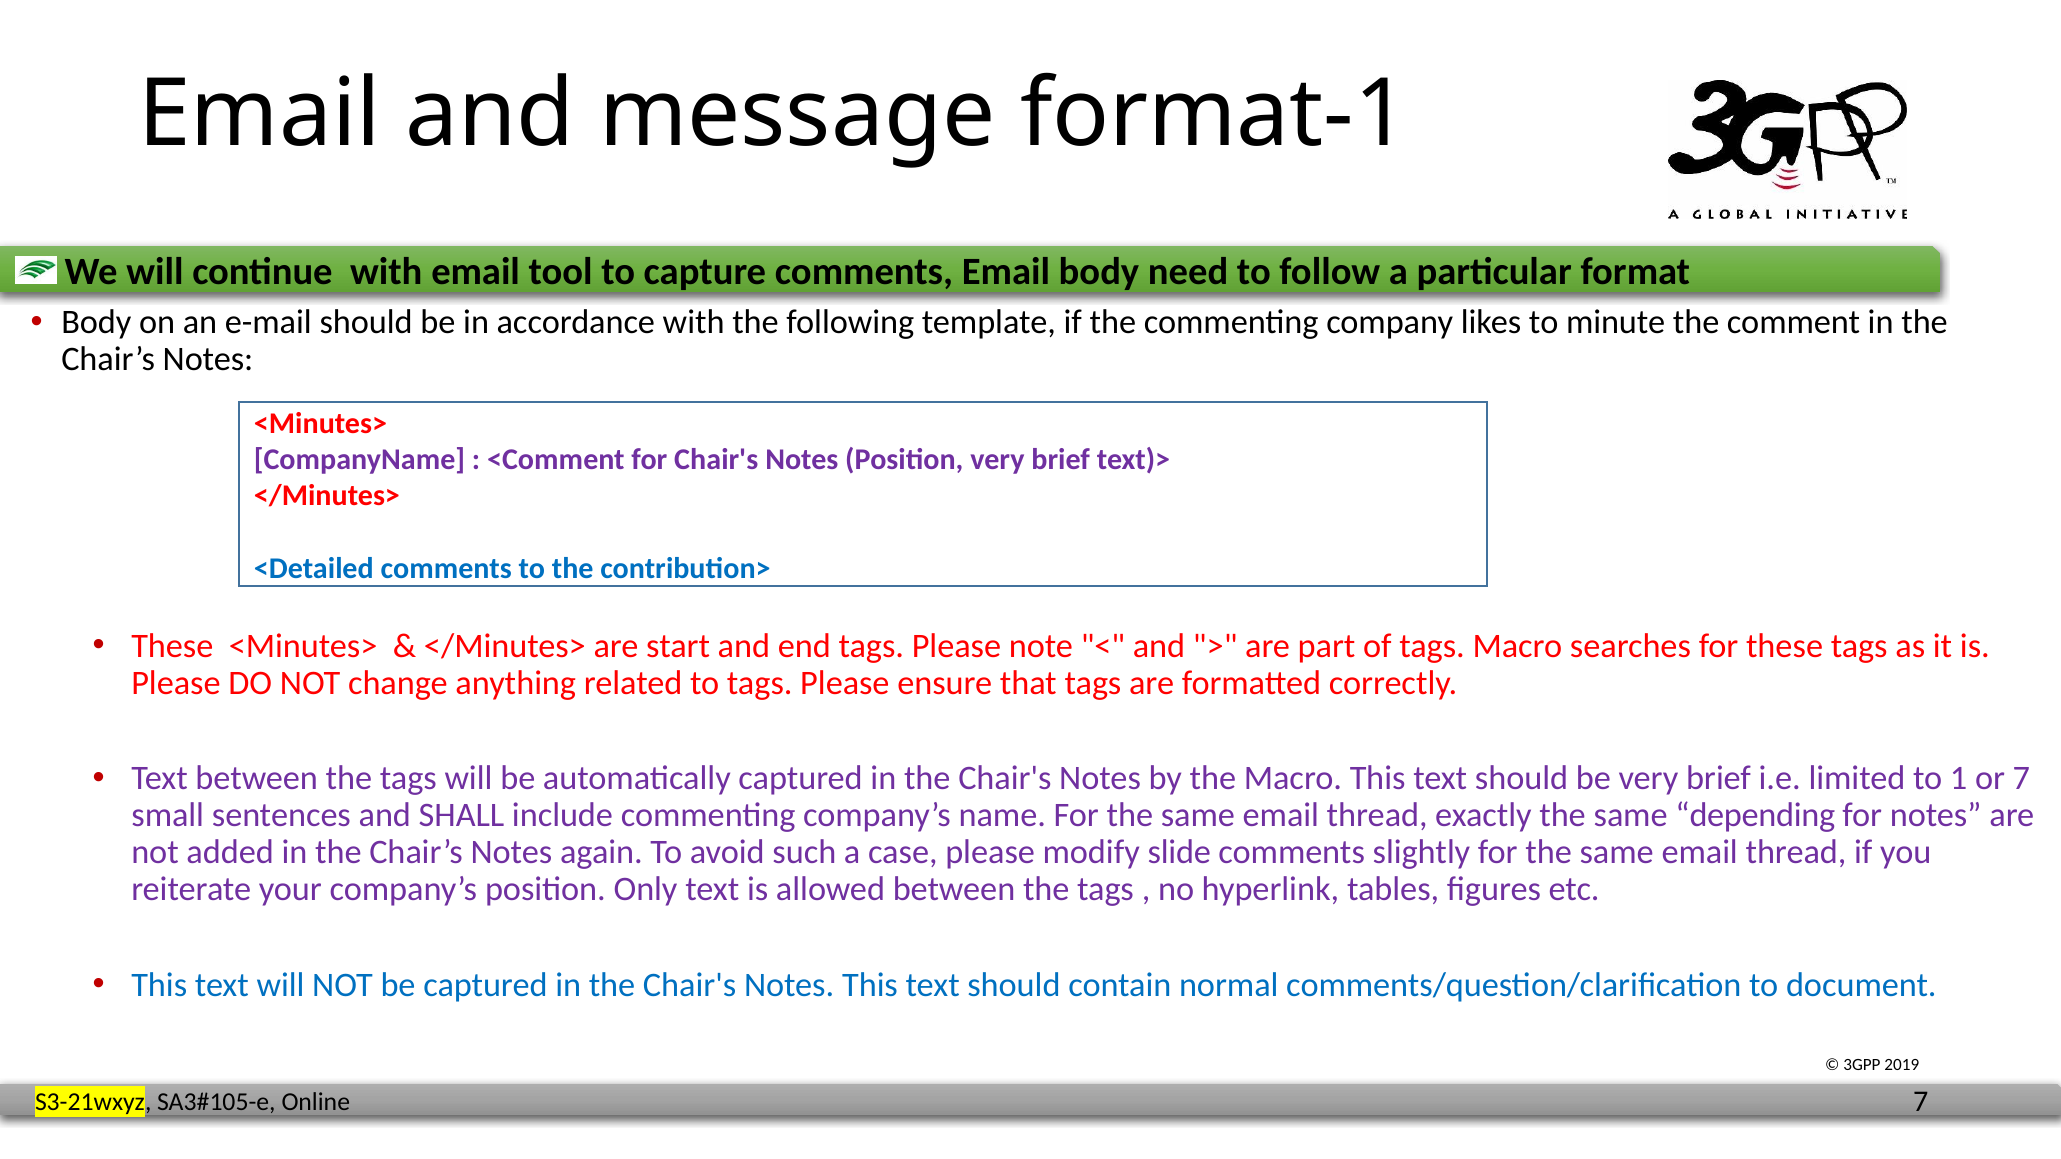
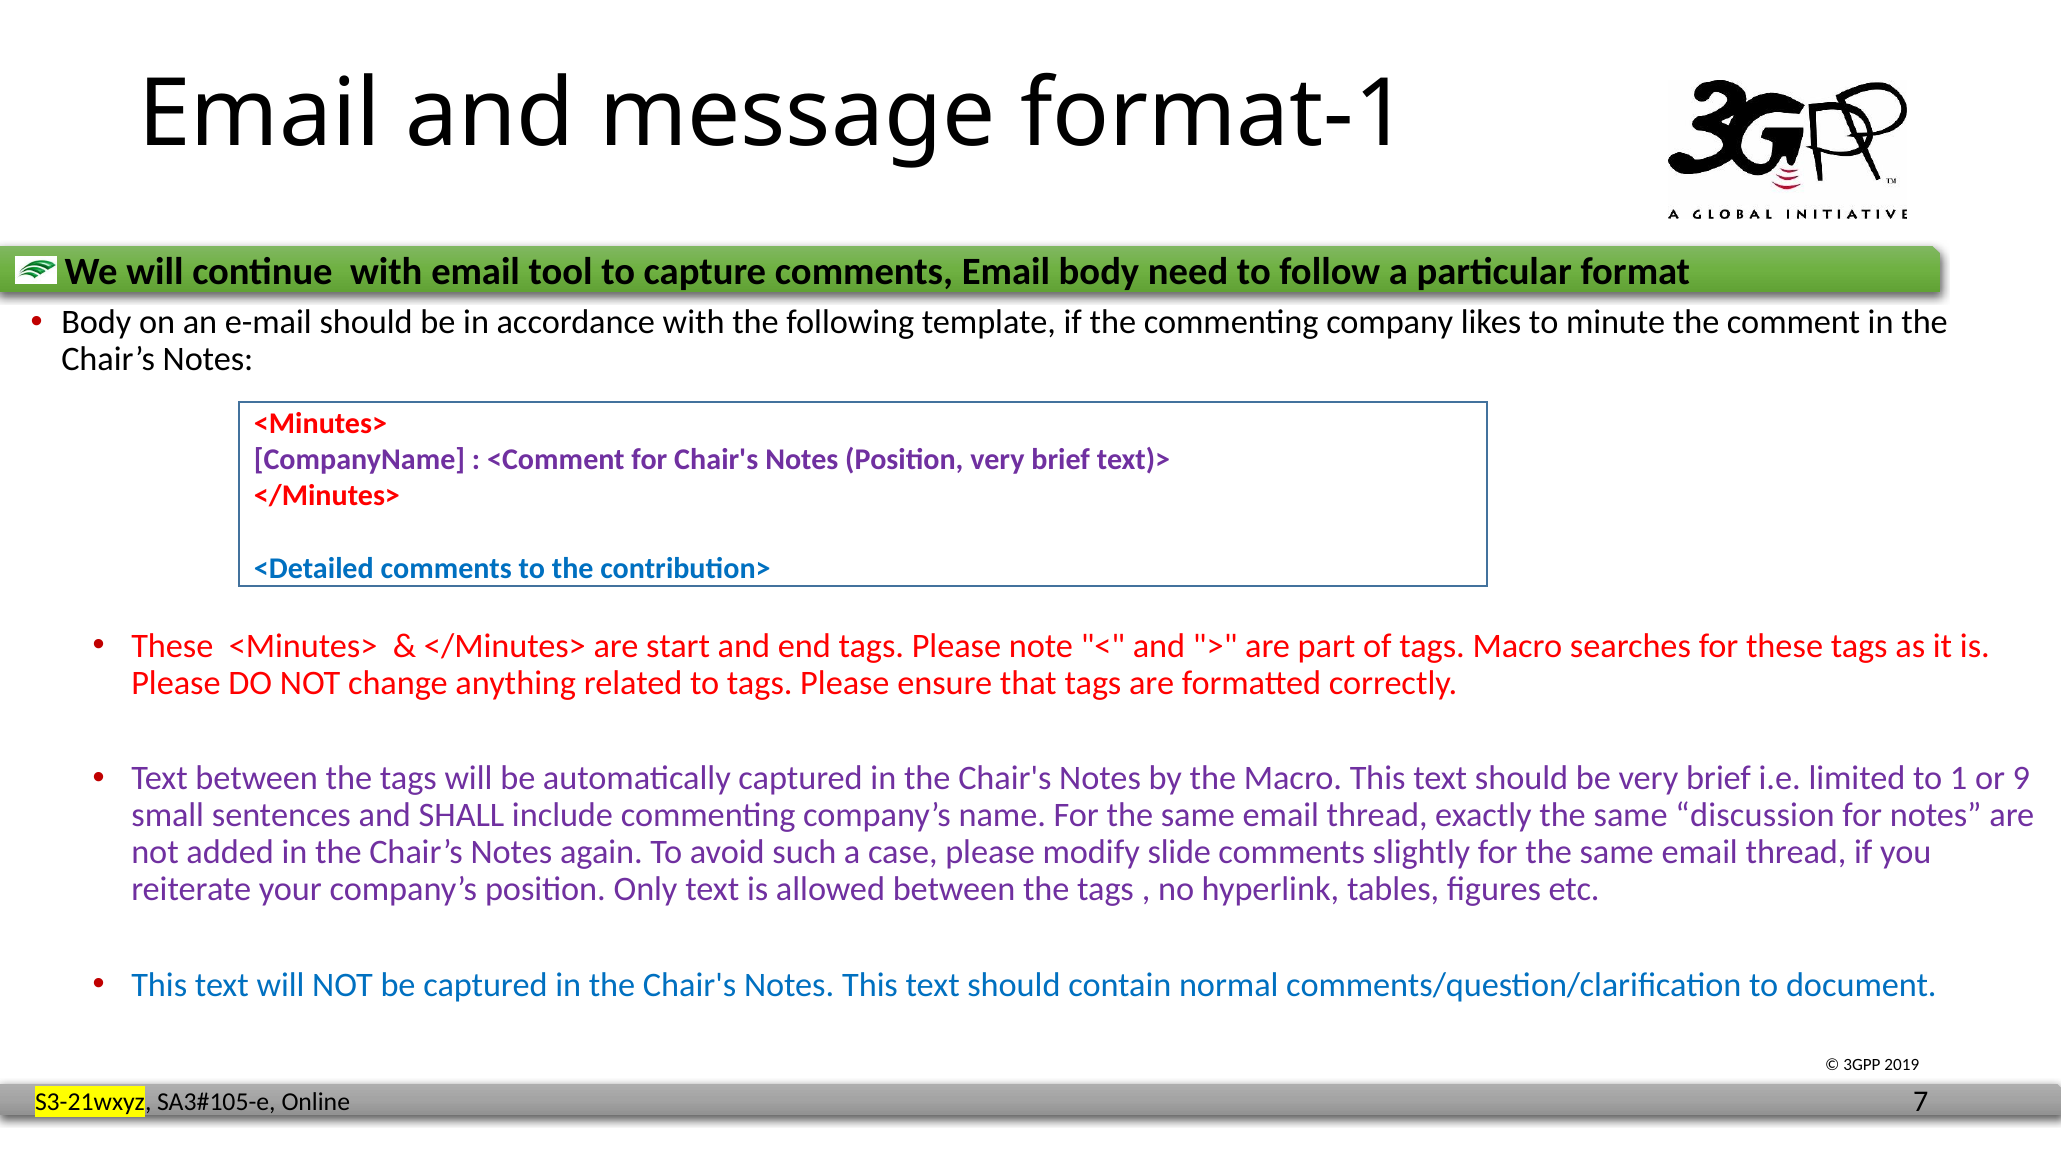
or 7: 7 -> 9
depending: depending -> discussion
